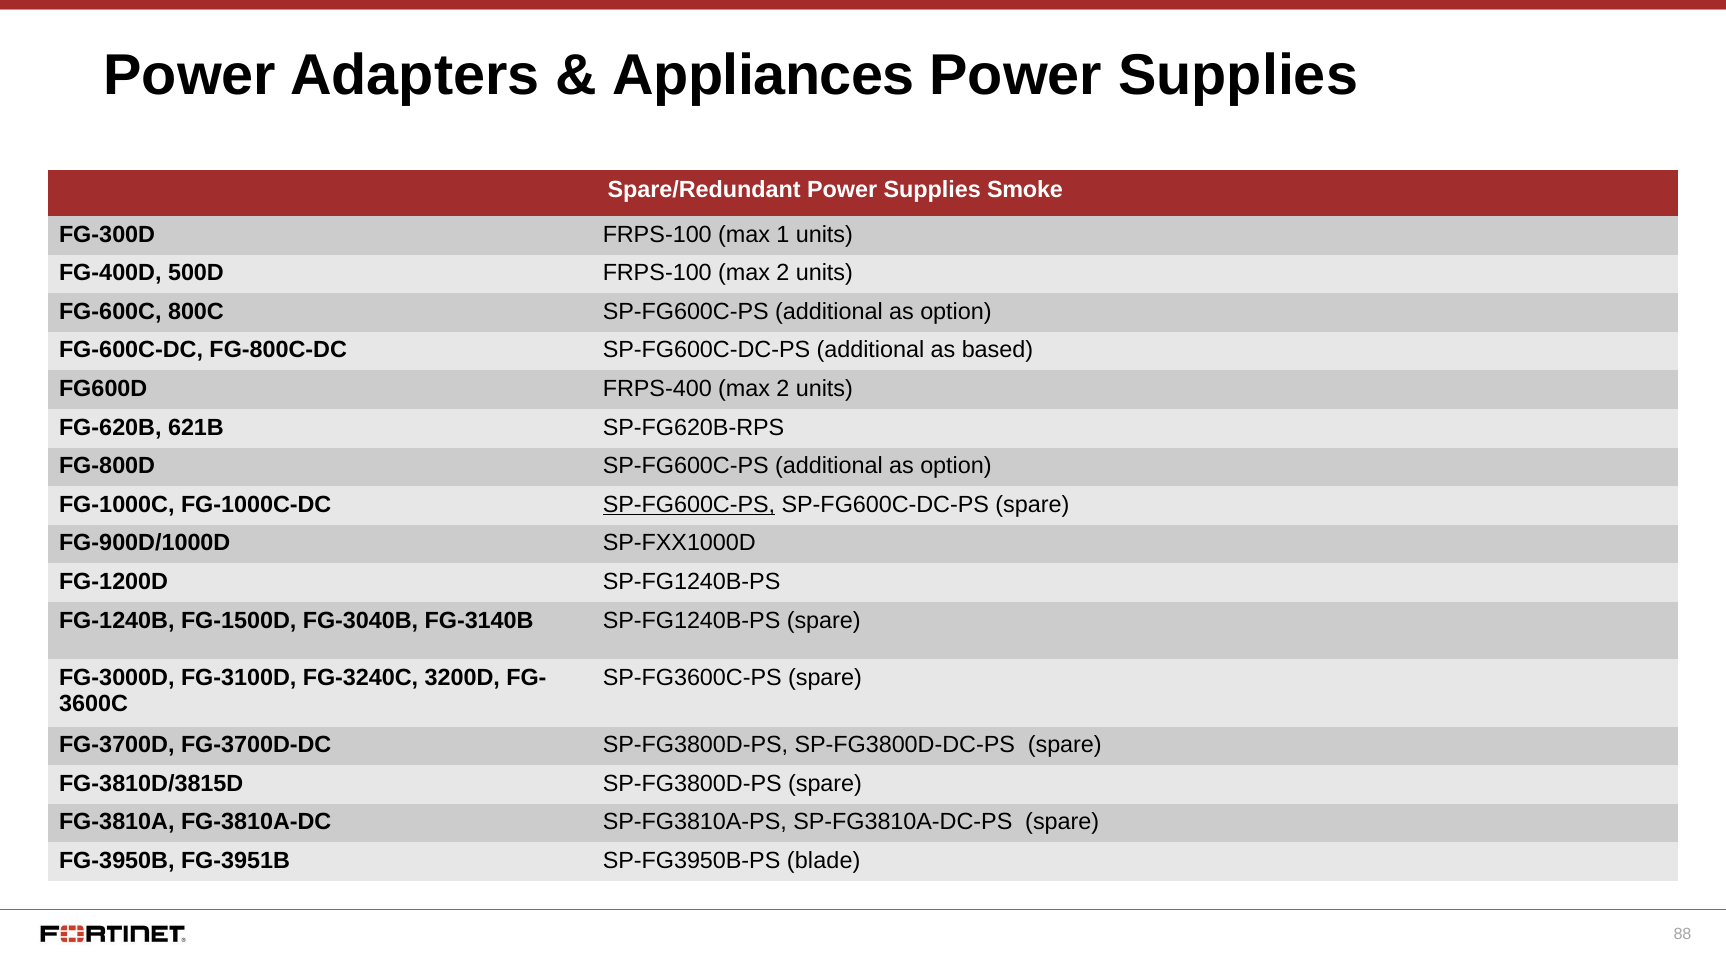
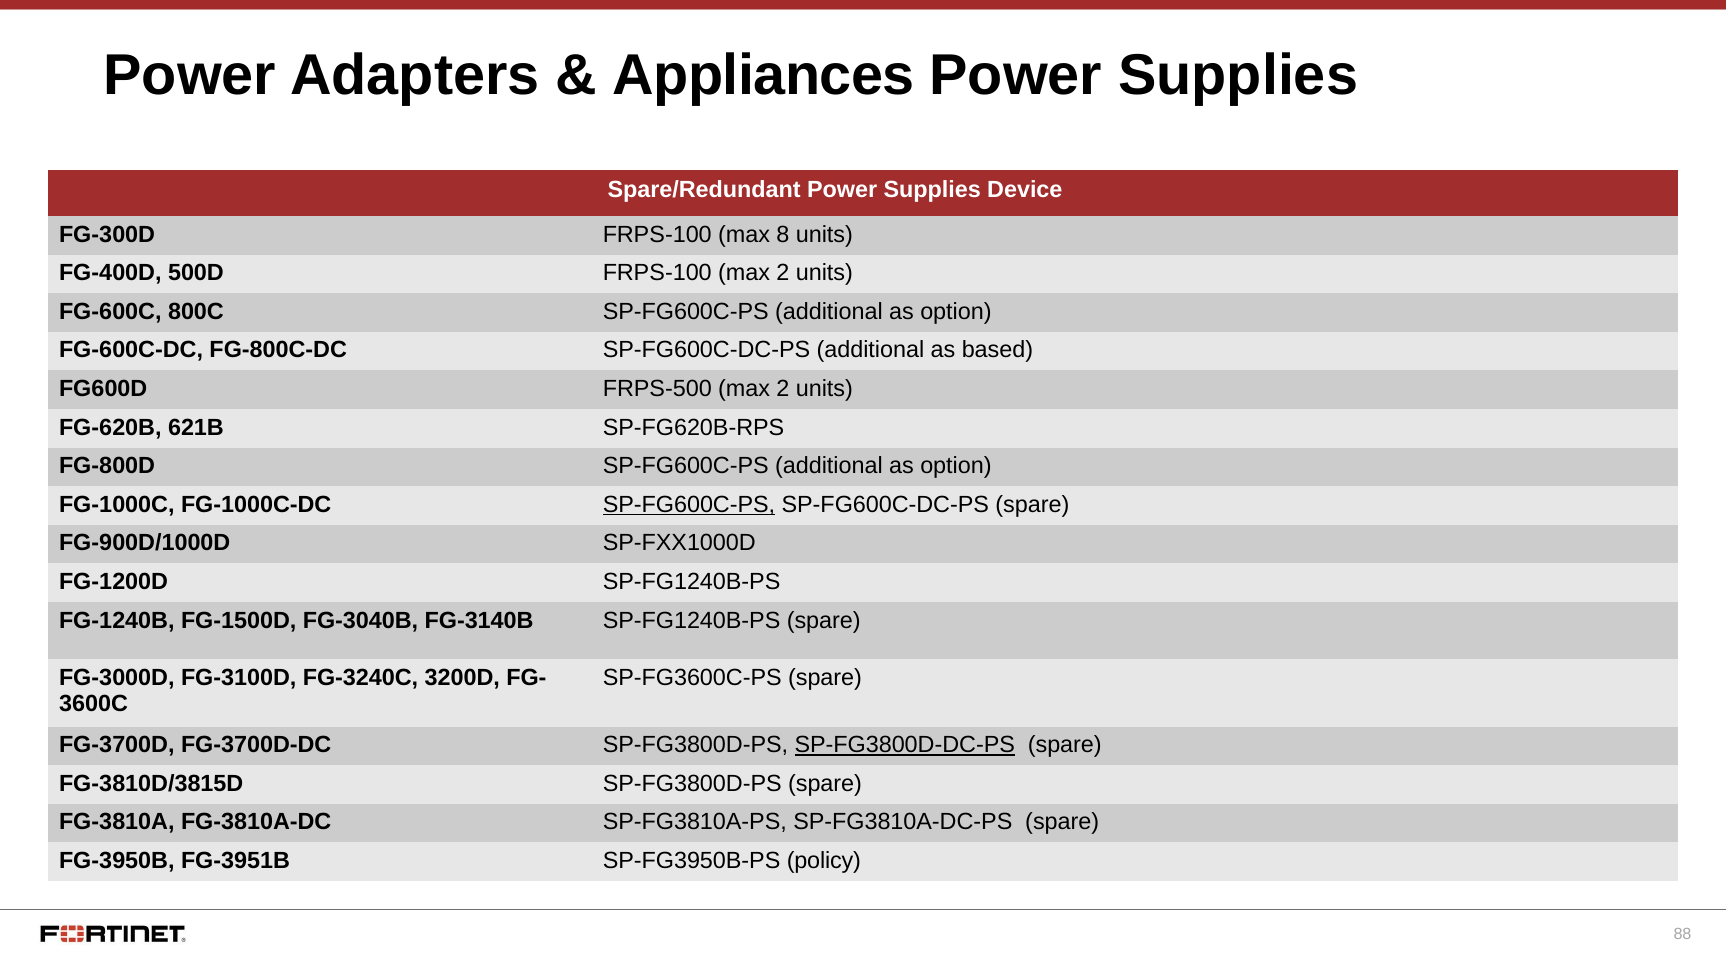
Smoke: Smoke -> Device
1: 1 -> 8
FRPS-400: FRPS-400 -> FRPS-500
SP-FG3800D-DC-PS underline: none -> present
blade: blade -> policy
